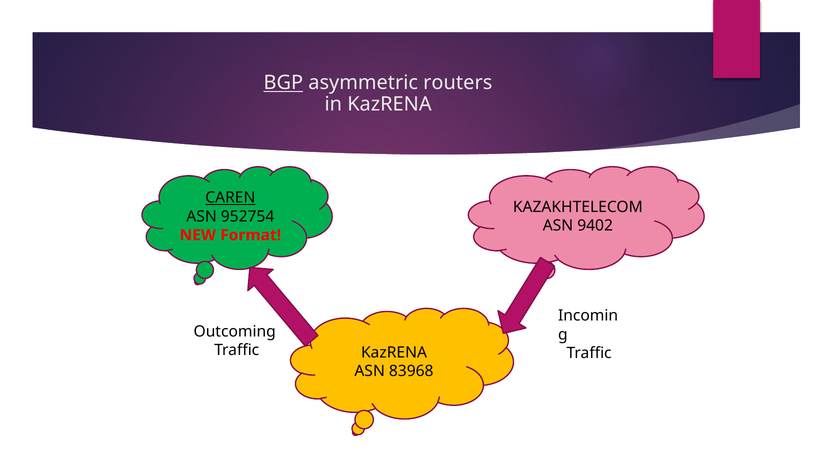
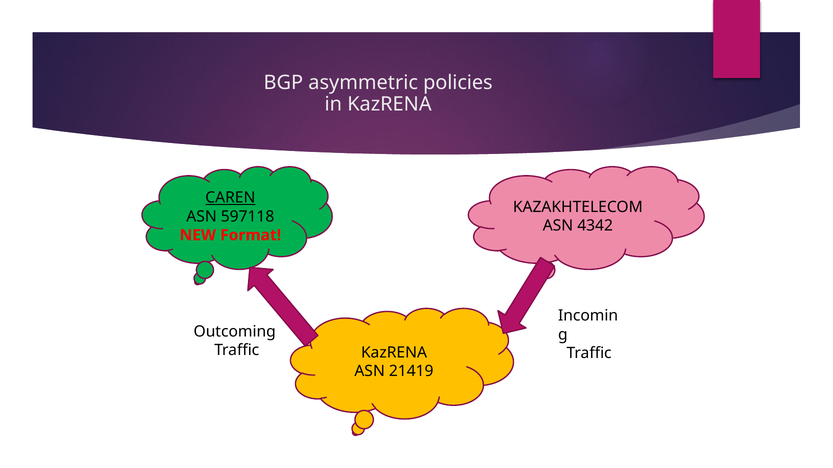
BGP underline: present -> none
routers: routers -> policies
952754: 952754 -> 597118
9402: 9402 -> 4342
83968: 83968 -> 21419
